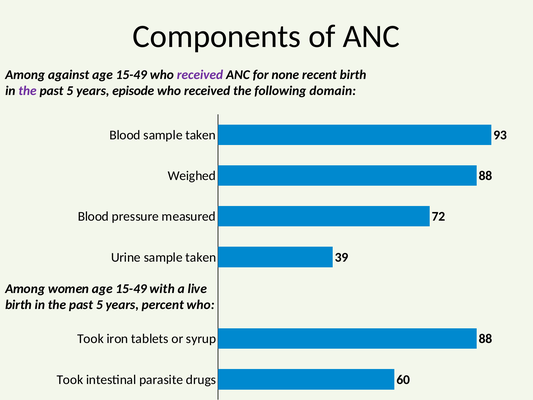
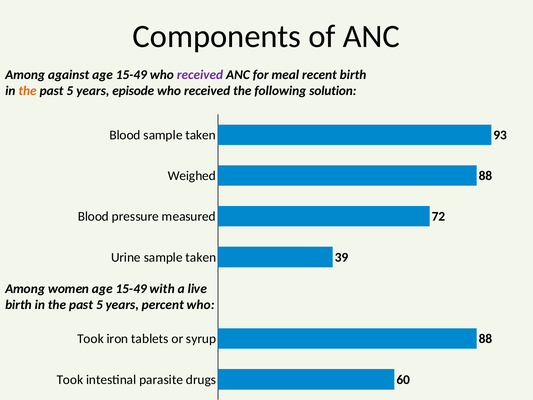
none: none -> meal
the at (28, 91) colour: purple -> orange
domain: domain -> solution
